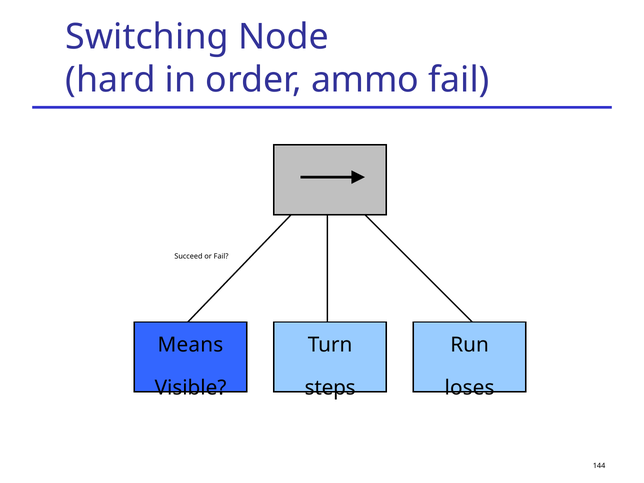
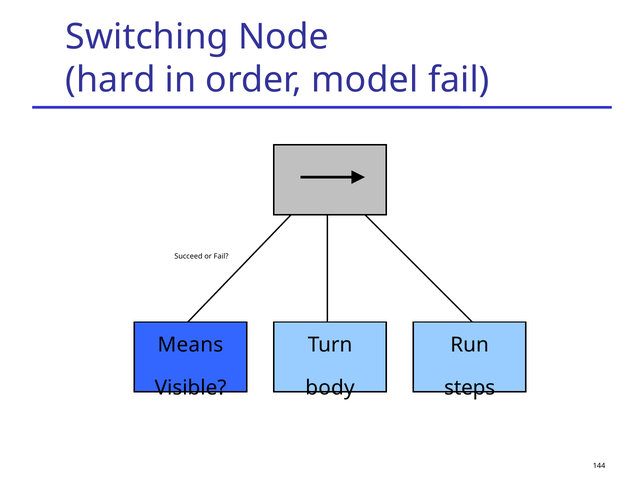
ammo: ammo -> model
steps: steps -> body
loses: loses -> steps
